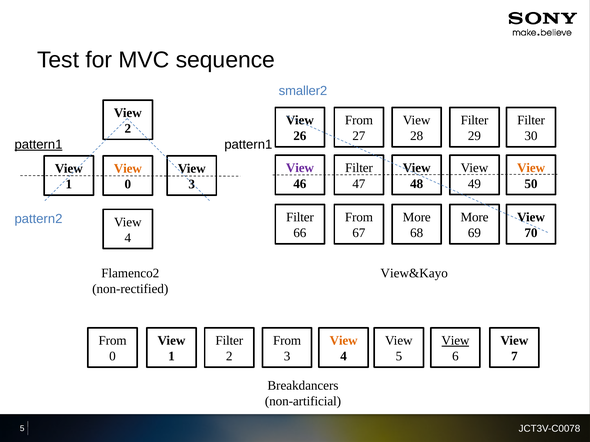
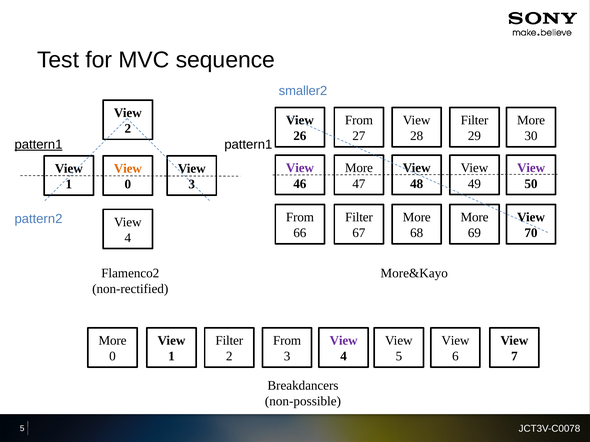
Filter at (531, 120): Filter -> More
Filter at (359, 168): Filter -> More
View at (531, 168) colour: orange -> purple
Filter at (300, 217): Filter -> From
From at (359, 217): From -> Filter
View&Kayo: View&Kayo -> More&Kayo
From at (113, 341): From -> More
View at (344, 341) colour: orange -> purple
View at (455, 341) underline: present -> none
non-artificial: non-artificial -> non-possible
